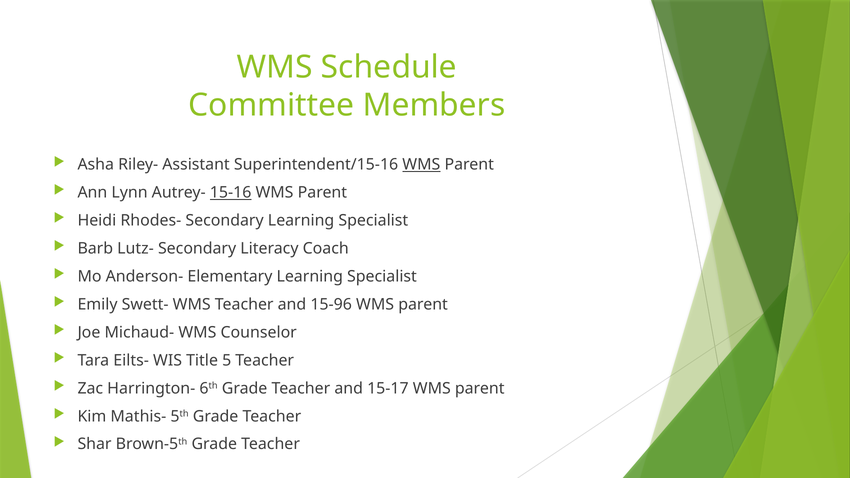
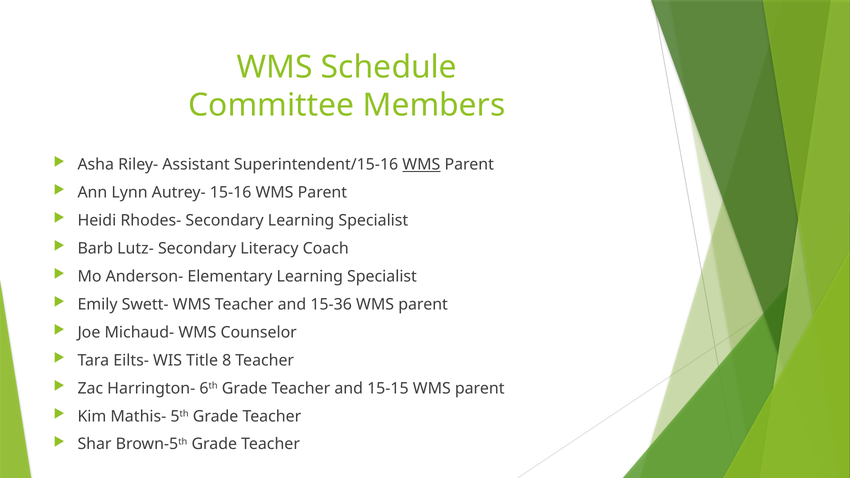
15-16 underline: present -> none
15-96: 15-96 -> 15-36
5: 5 -> 8
15-17: 15-17 -> 15-15
